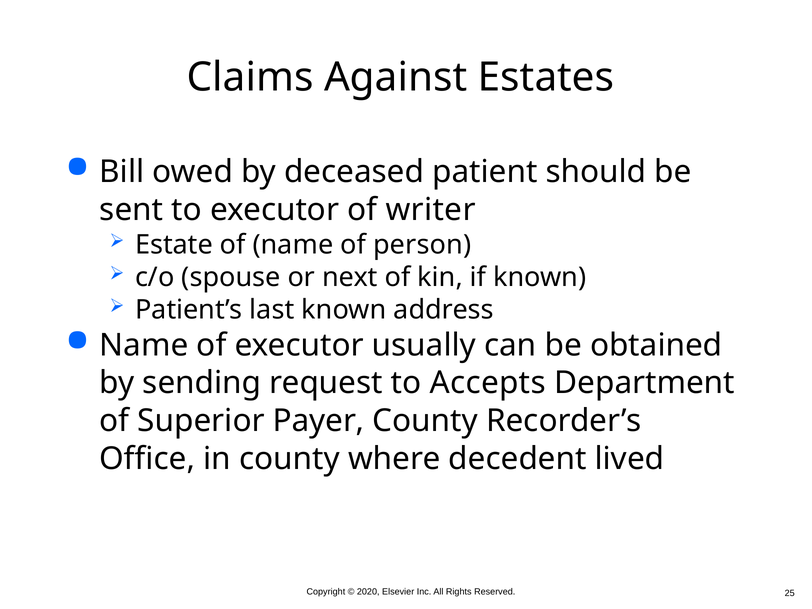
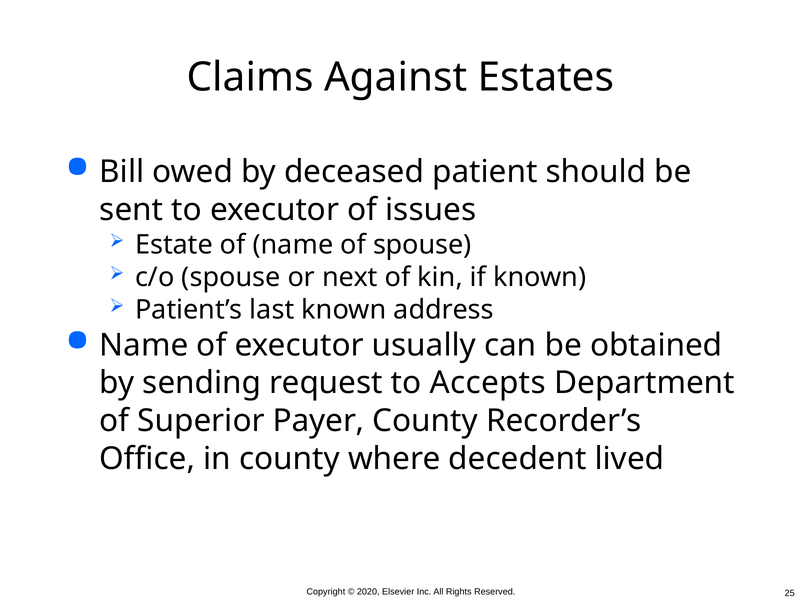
writer: writer -> issues
of person: person -> spouse
